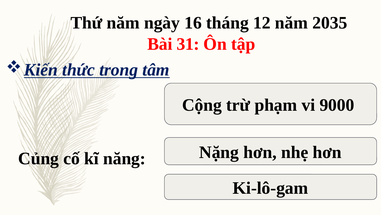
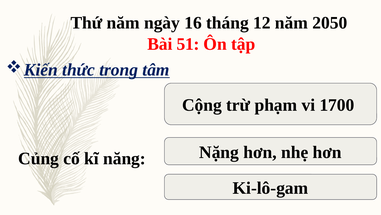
2035: 2035 -> 2050
31: 31 -> 51
9000: 9000 -> 1700
